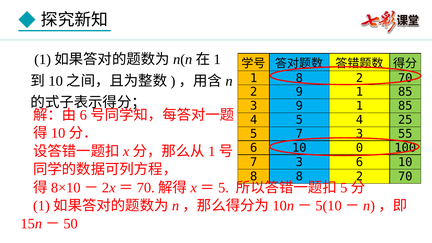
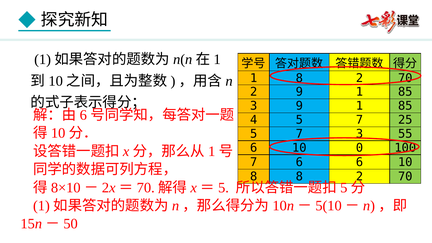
4 5 4: 4 -> 7
3 at (299, 162): 3 -> 6
